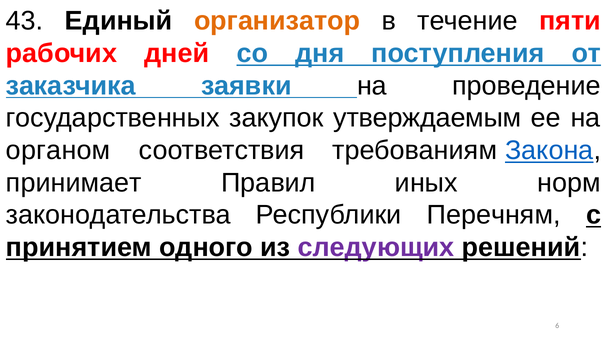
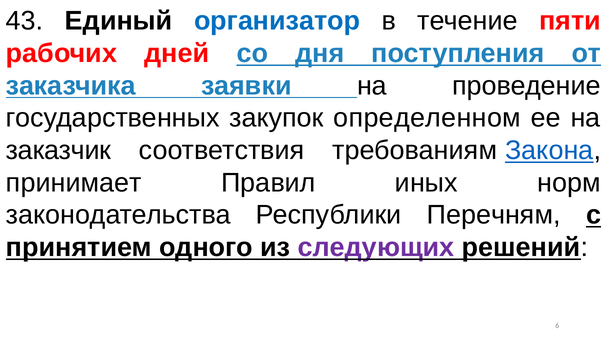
организатор colour: orange -> blue
утверждаемым: утверждаемым -> определенном
органом: органом -> заказчик
